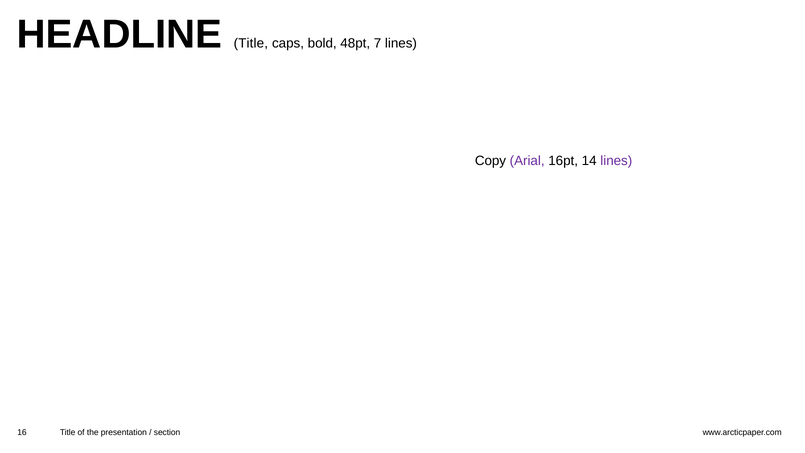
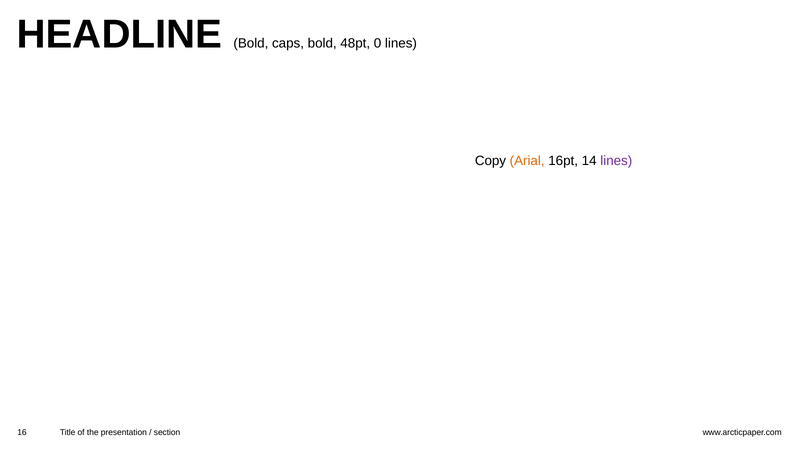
HEADLINE Title: Title -> Bold
7: 7 -> 0
Arial colour: purple -> orange
